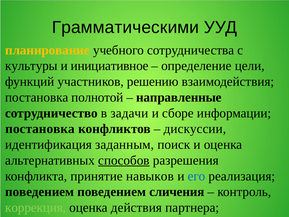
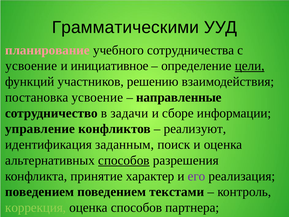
планирование colour: yellow -> pink
культуры at (31, 66): культуры -> усвоение
цели underline: none -> present
постановка полнотой: полнотой -> усвоение
постановка at (40, 129): постановка -> управление
дискуссии: дискуссии -> реализуют
навыков: навыков -> характер
его colour: blue -> purple
сличения: сличения -> текстами
оценка действия: действия -> способов
